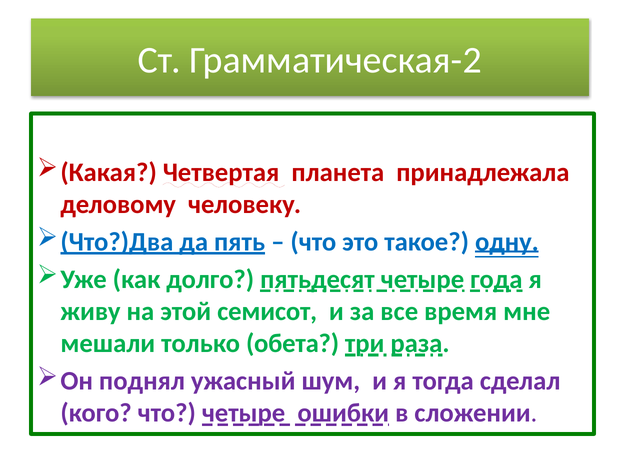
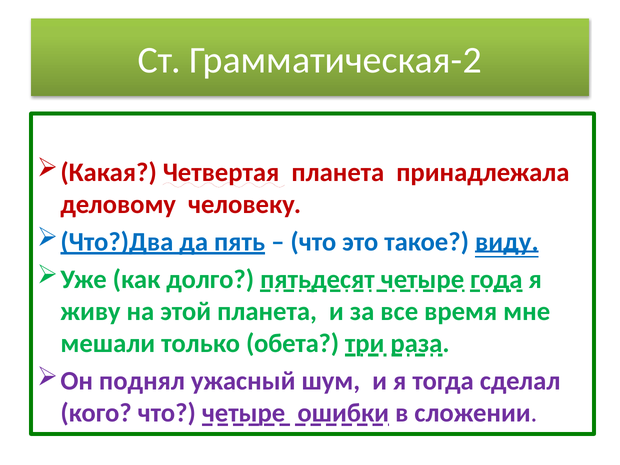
одну: одну -> виду
этой семисот: семисот -> планета
